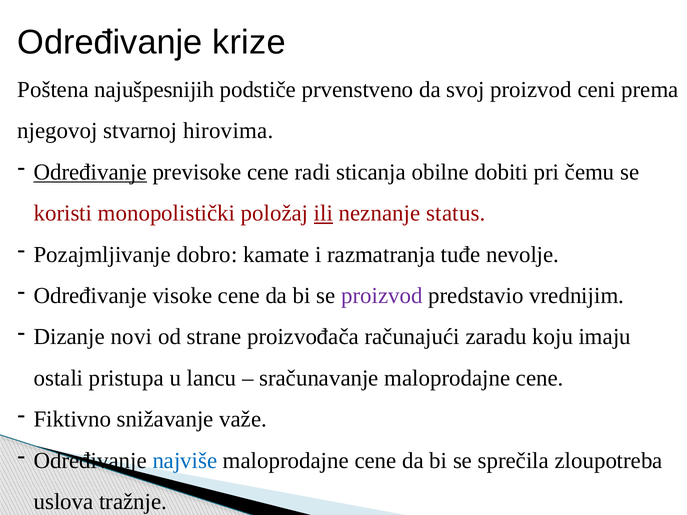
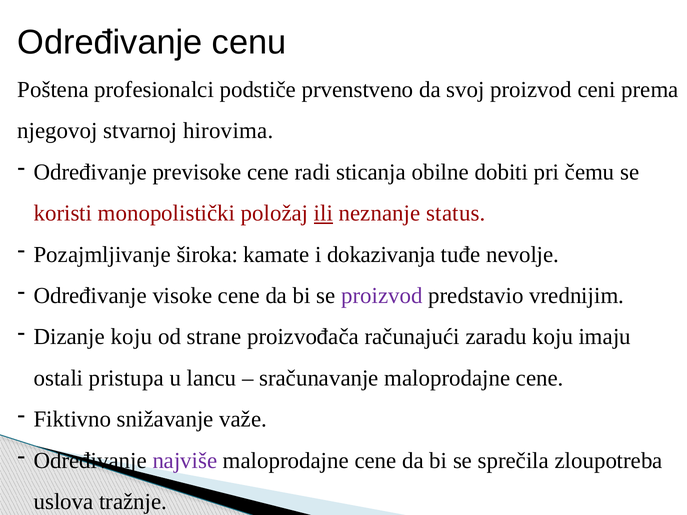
krize: krize -> cenu
najušpesnijih: najušpesnijih -> profesionalci
Određivanje at (90, 172) underline: present -> none
dobro: dobro -> široka
razmatranja: razmatranja -> dokazivanja
Dizanje novi: novi -> koju
najviše colour: blue -> purple
